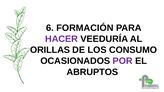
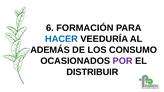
HACER colour: purple -> blue
ORILLAS: ORILLAS -> ADEMÁS
ABRUPTOS: ABRUPTOS -> DISTRIBUIR
